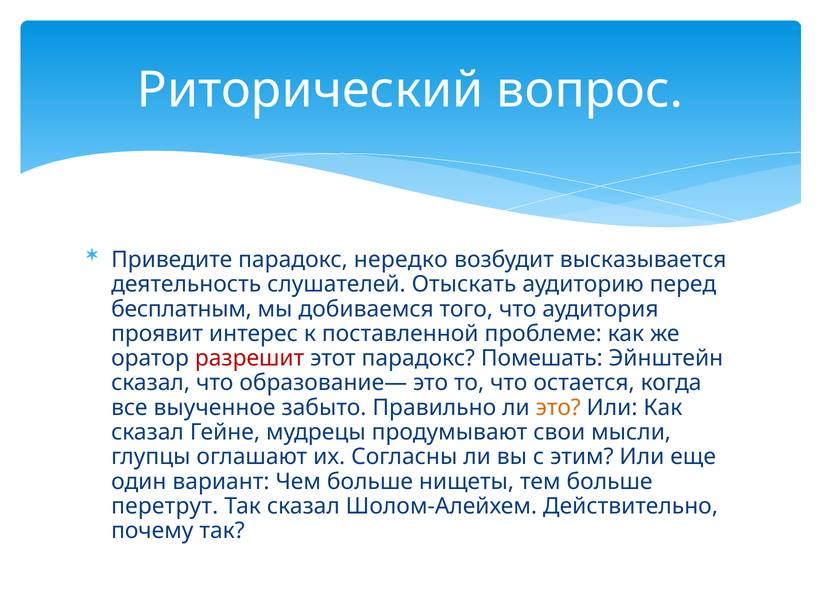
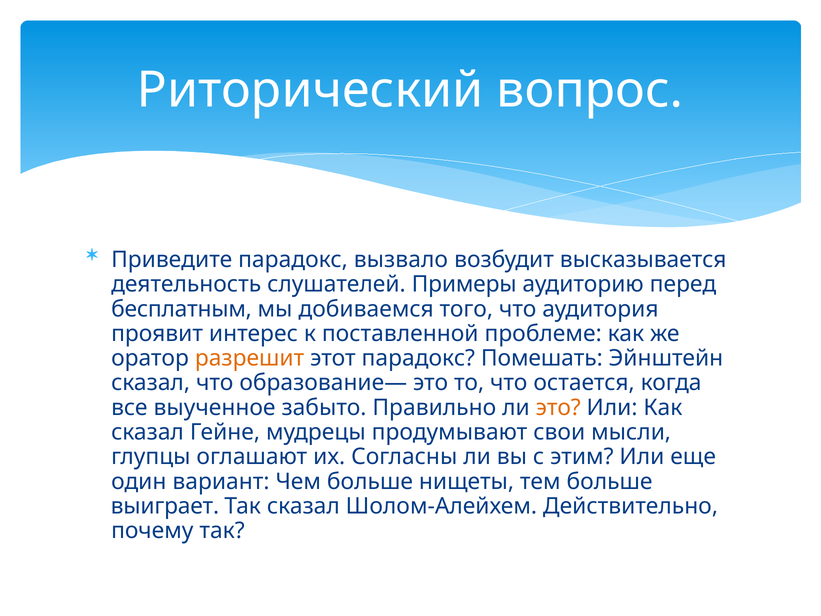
нередко: нередко -> вызвало
Отыскать: Отыскать -> Примеры
разрешит colour: red -> orange
перетрут: перетрут -> выиграет
